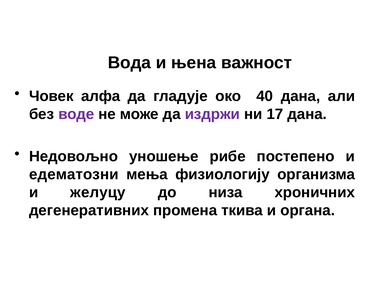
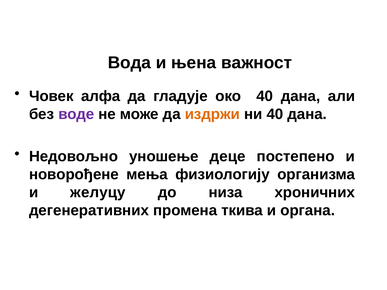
издржи colour: purple -> orange
ни 17: 17 -> 40
рибе: рибе -> деце
едематозни: едематозни -> новорођене
